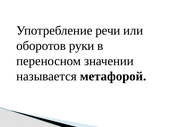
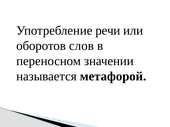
руки: руки -> слов
